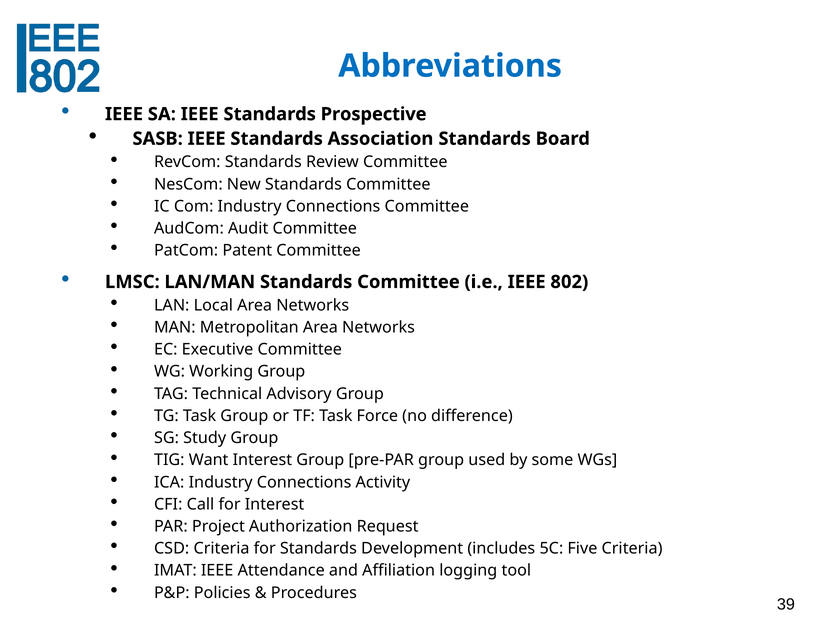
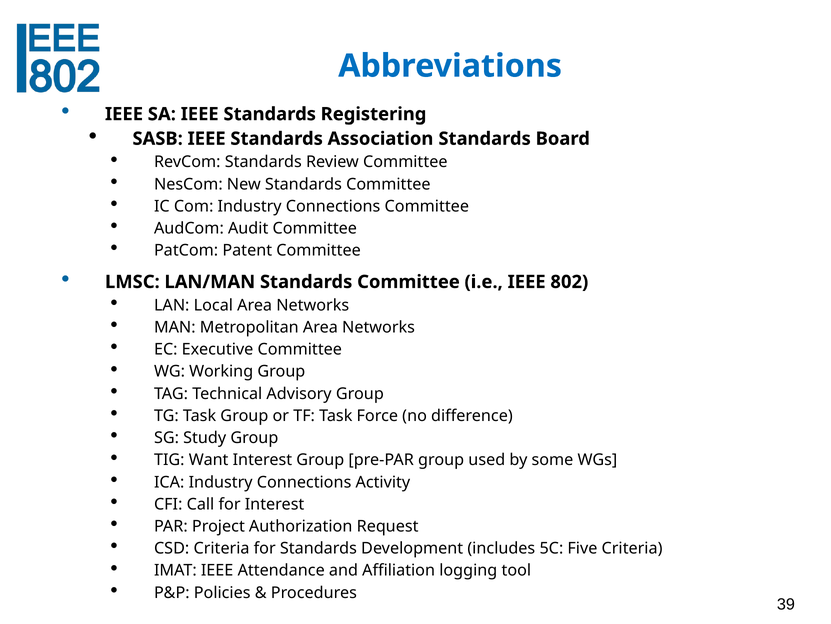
Prospective: Prospective -> Registering
